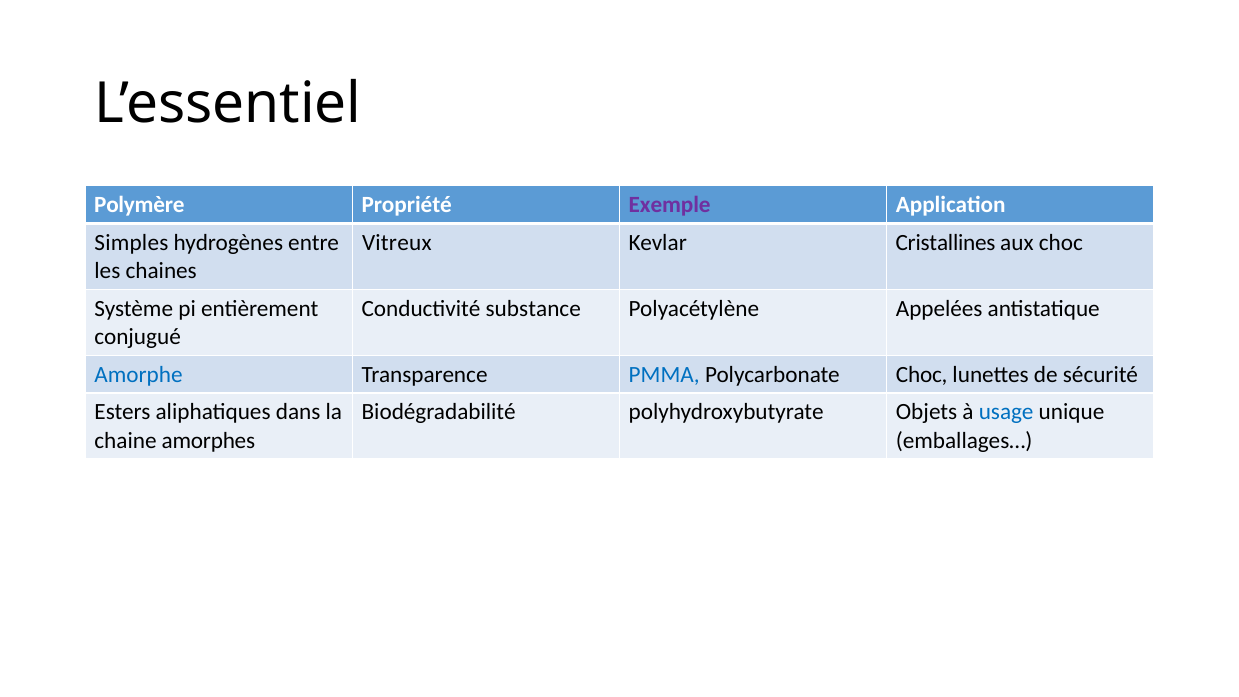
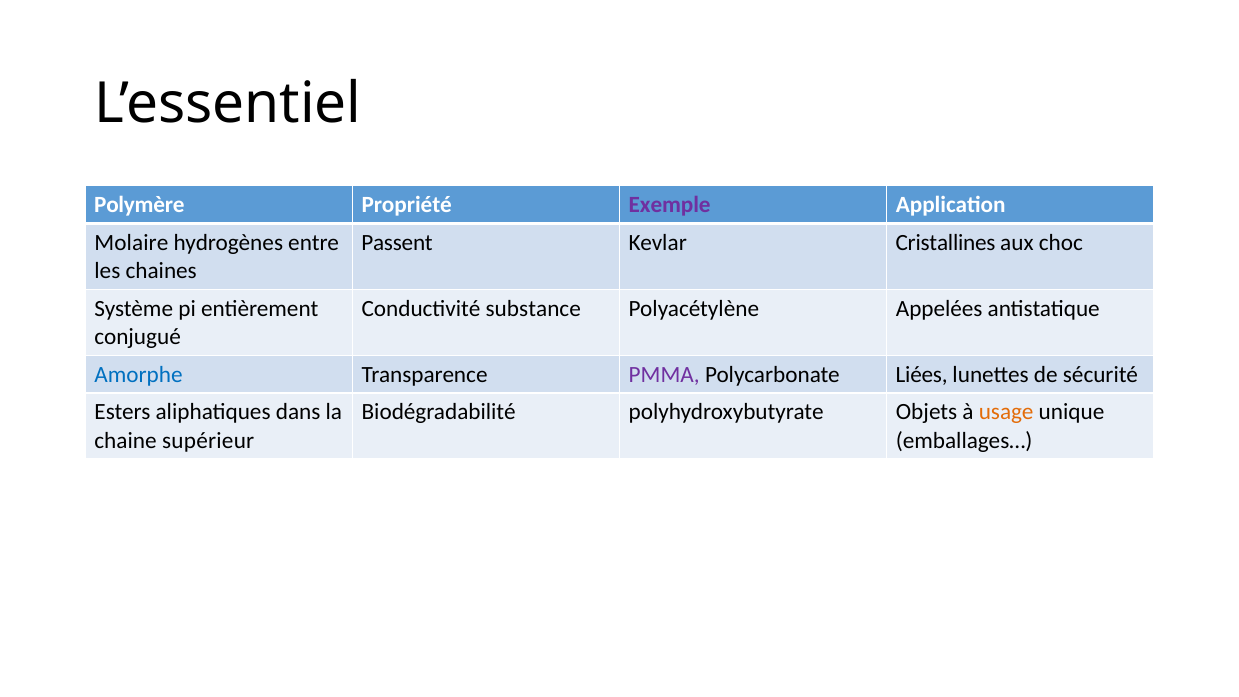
Simples: Simples -> Molaire
Vitreux: Vitreux -> Passent
PMMA colour: blue -> purple
Polycarbonate Choc: Choc -> Liées
usage colour: blue -> orange
amorphes: amorphes -> supérieur
